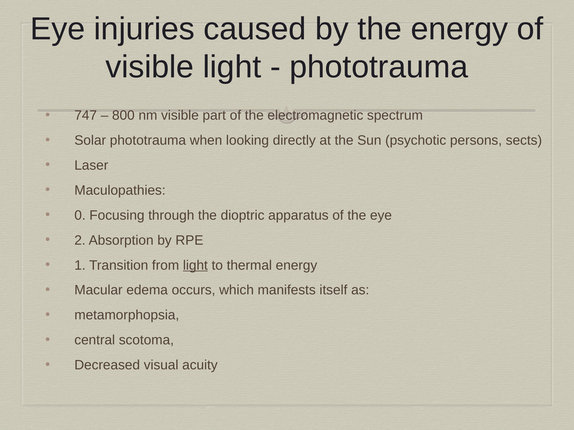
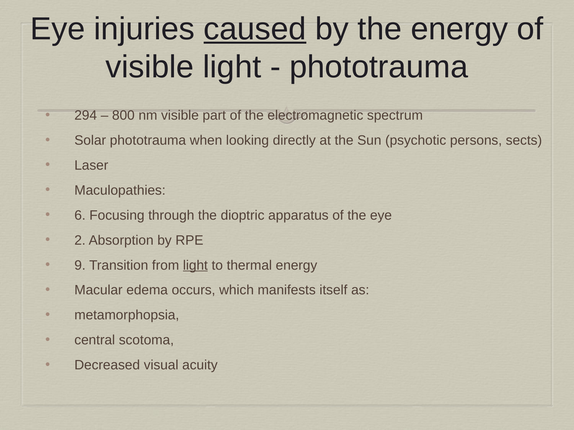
caused underline: none -> present
747: 747 -> 294
0: 0 -> 6
1: 1 -> 9
